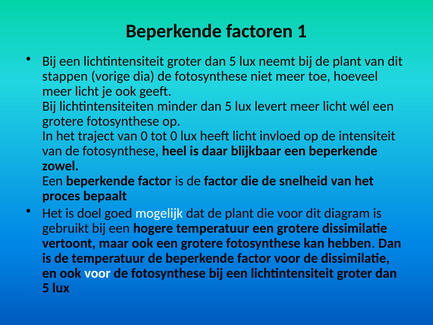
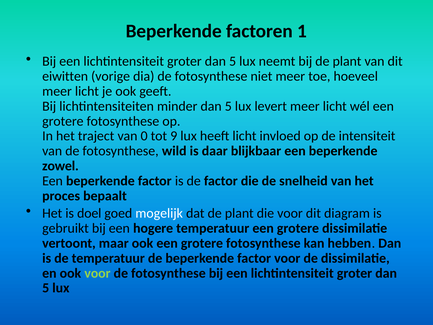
stappen: stappen -> eiwitten
tot 0: 0 -> 9
heel: heel -> wild
voor at (97, 273) colour: white -> light green
